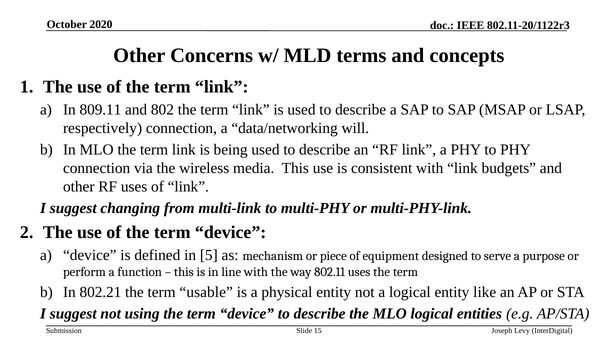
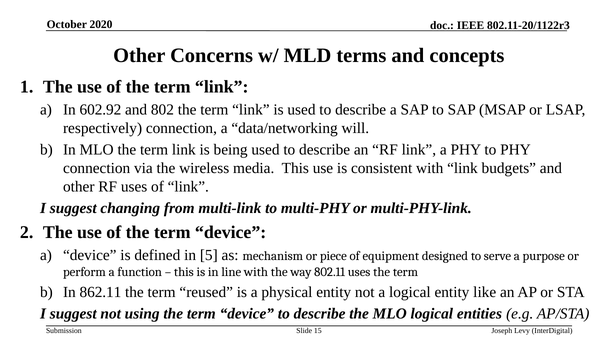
809.11: 809.11 -> 602.92
802.21: 802.21 -> 862.11
usable: usable -> reused
